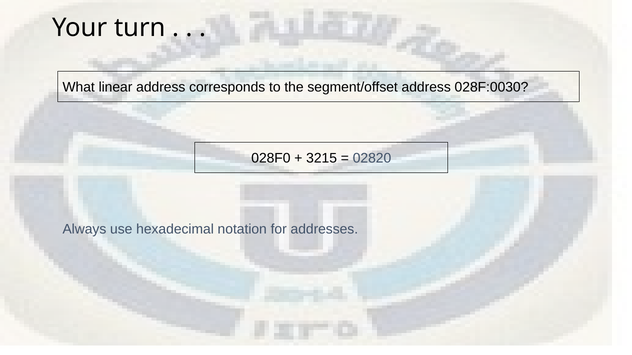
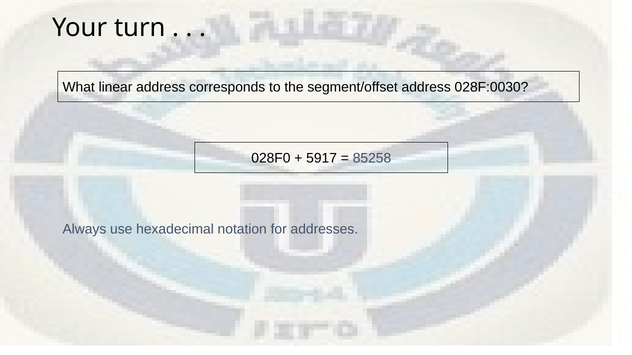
3215: 3215 -> 5917
02820: 02820 -> 85258
